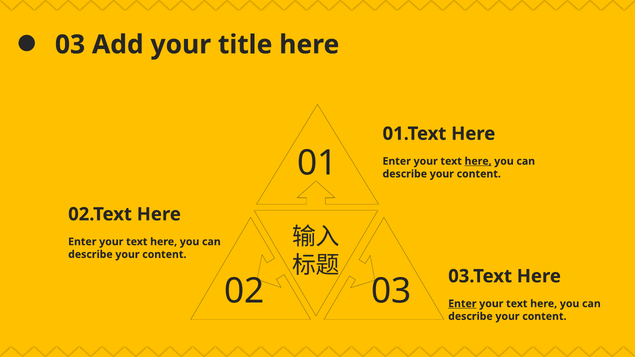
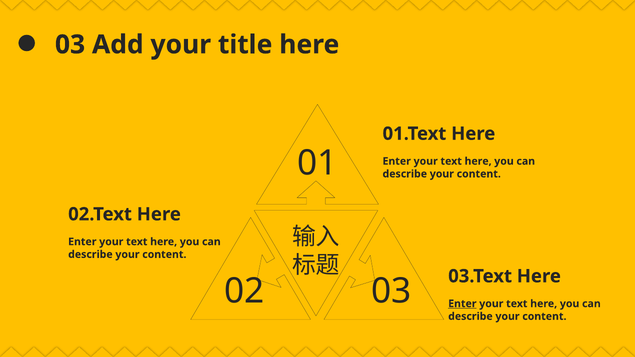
here at (478, 161) underline: present -> none
